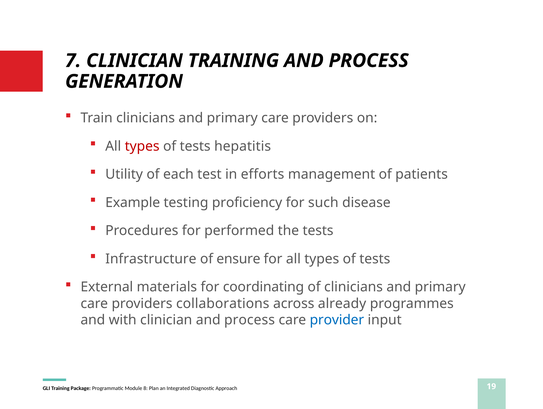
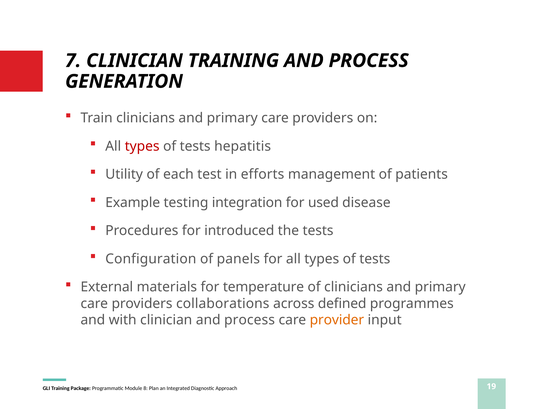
proficiency: proficiency -> integration
such: such -> used
performed: performed -> introduced
Infrastructure: Infrastructure -> Configuration
ensure: ensure -> panels
coordinating: coordinating -> temperature
already: already -> defined
provider colour: blue -> orange
